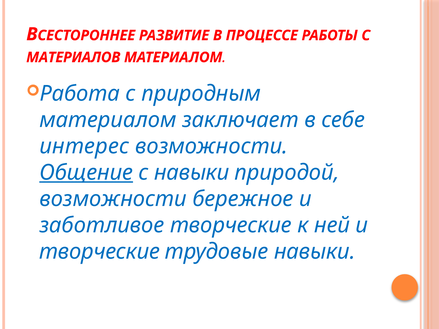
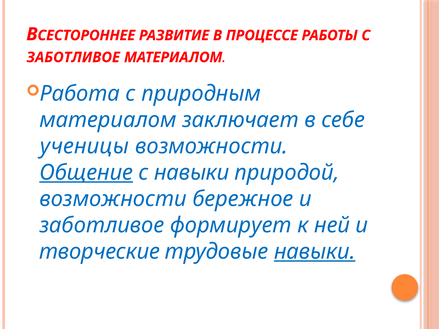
МАТЕРИАЛОВ at (73, 57): МАТЕРИАЛОВ -> ЗАБОТЛИВОЕ
интерес: интерес -> ученицы
заботливое творческие: творческие -> формирует
навыки at (315, 252) underline: none -> present
